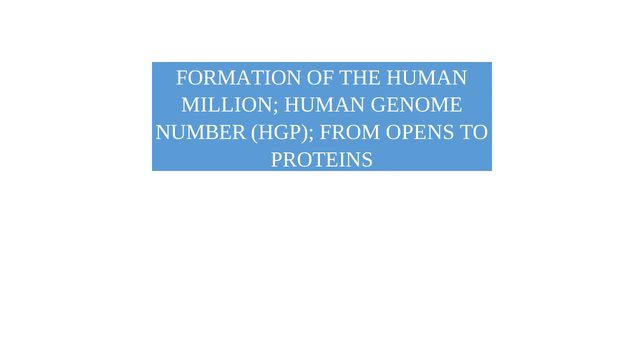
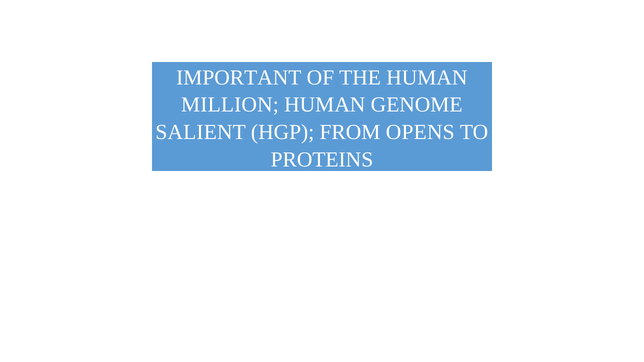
FORMATION: FORMATION -> IMPORTANT
NUMBER: NUMBER -> SALIENT
